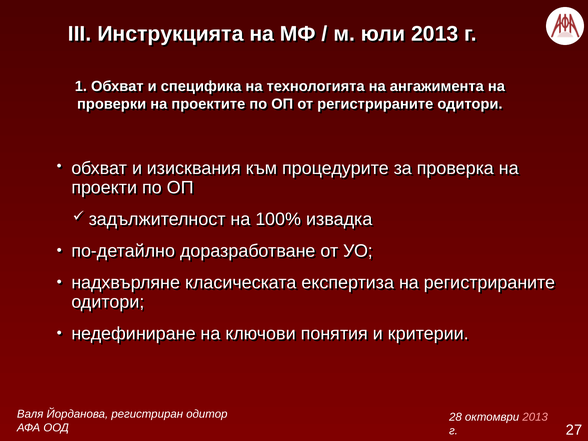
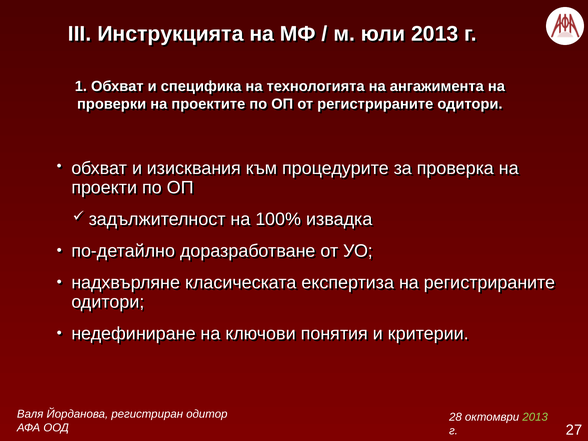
2013 at (535, 417) colour: pink -> light green
